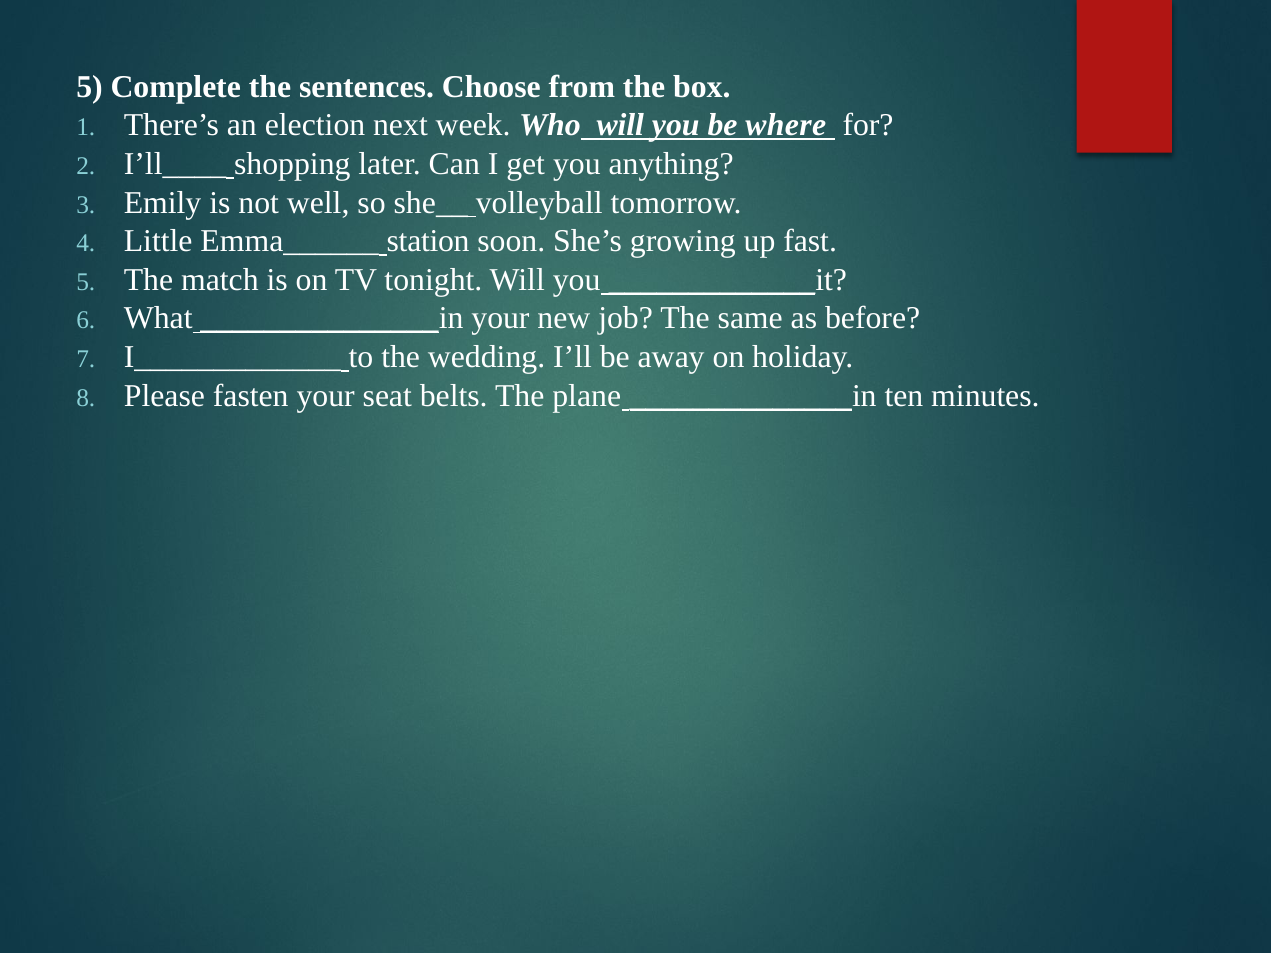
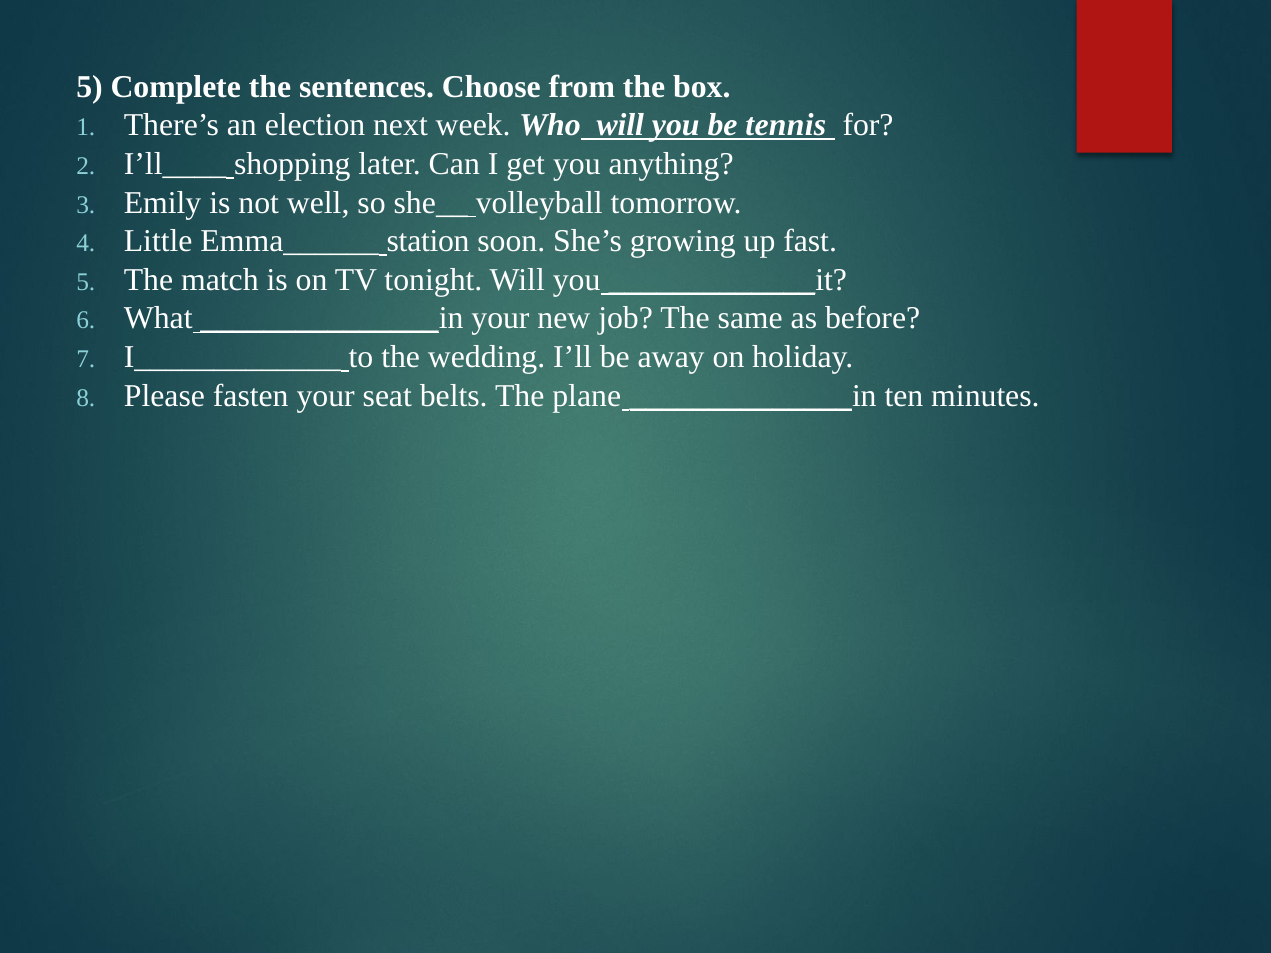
where: where -> tennis
